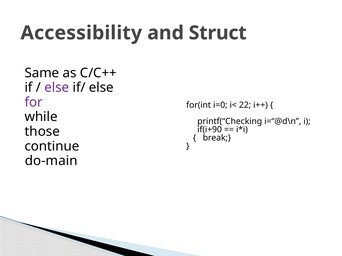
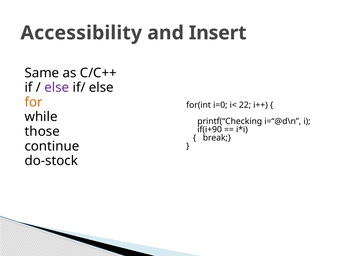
Struct: Struct -> Insert
for colour: purple -> orange
do-main: do-main -> do-stock
